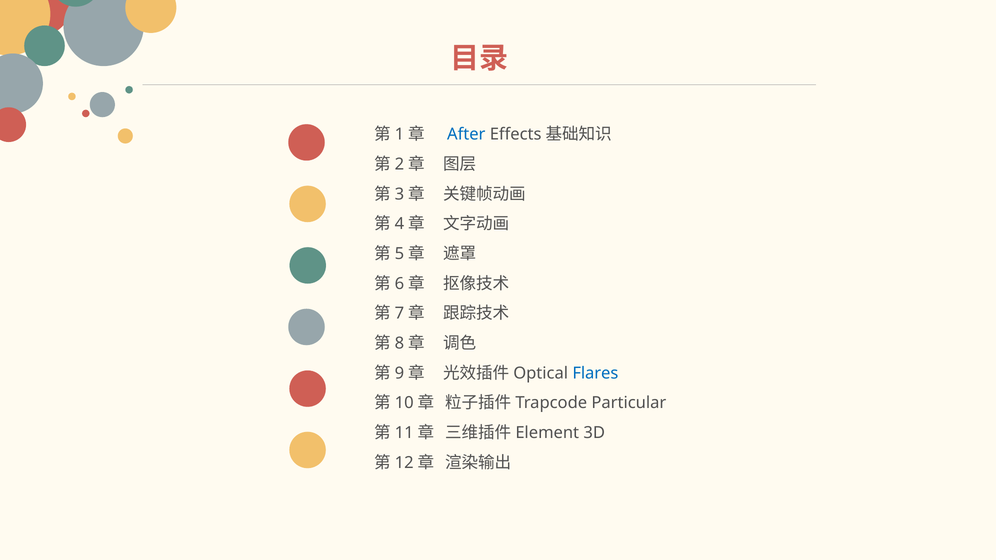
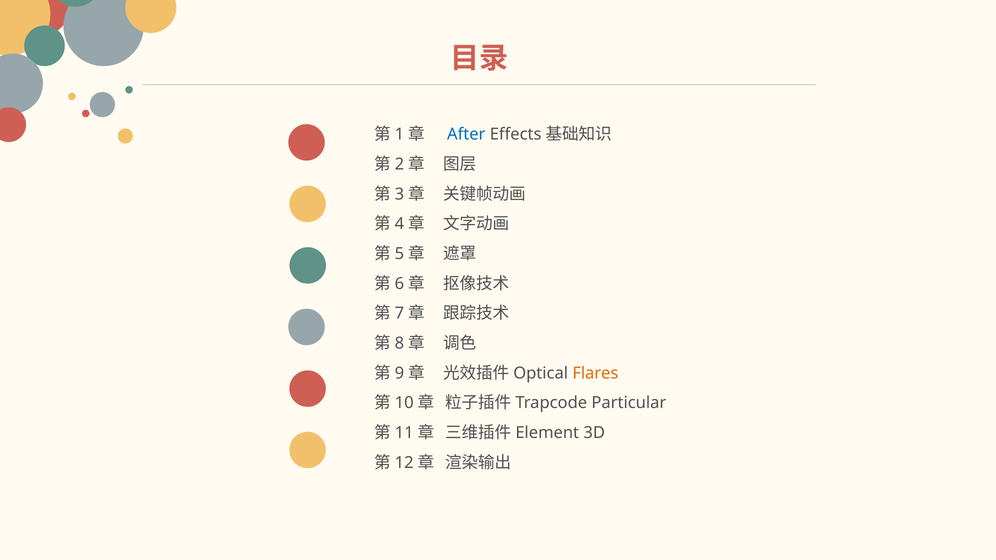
Flares colour: blue -> orange
